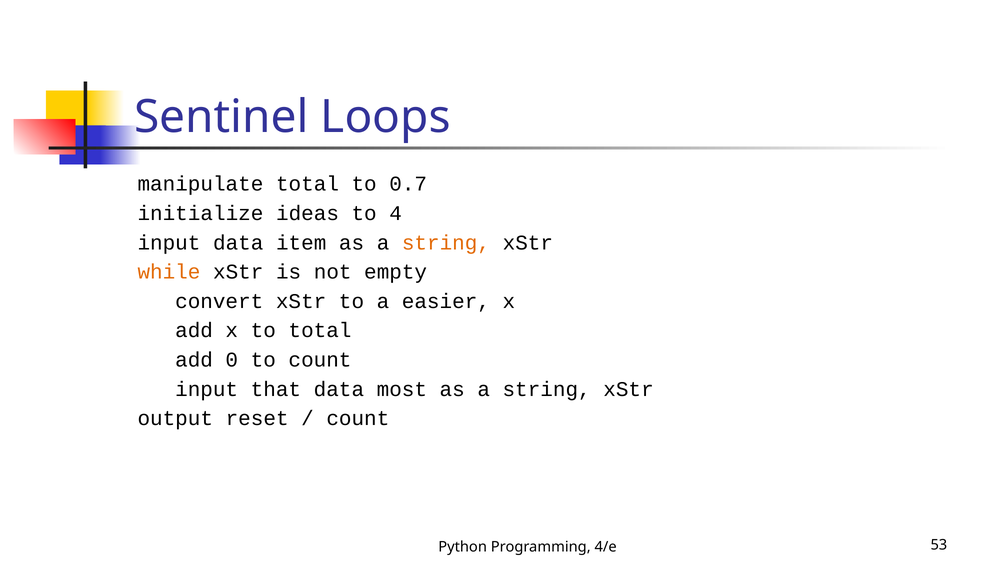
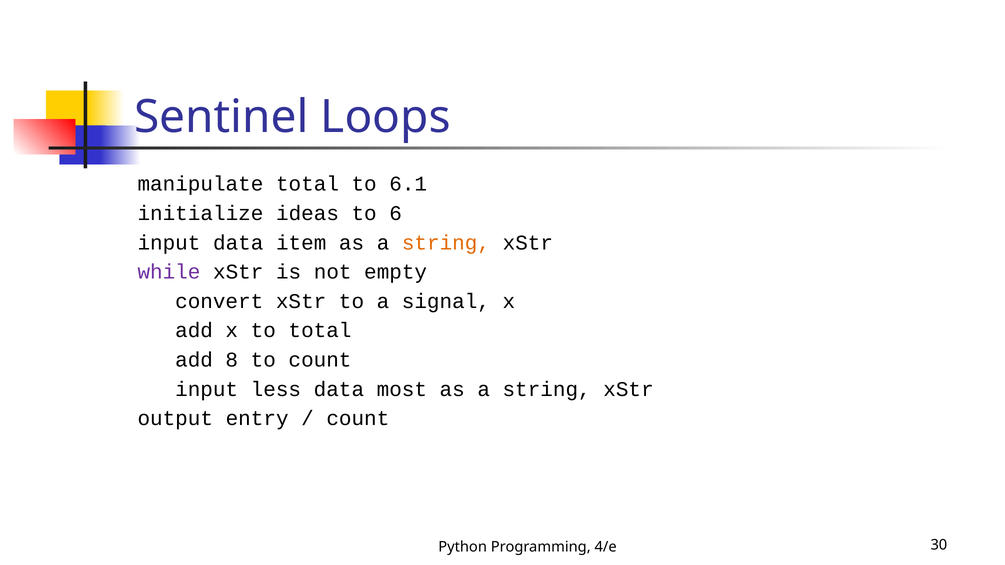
0.7: 0.7 -> 6.1
4: 4 -> 6
while colour: orange -> purple
easier: easier -> signal
0: 0 -> 8
that: that -> less
reset: reset -> entry
53: 53 -> 30
